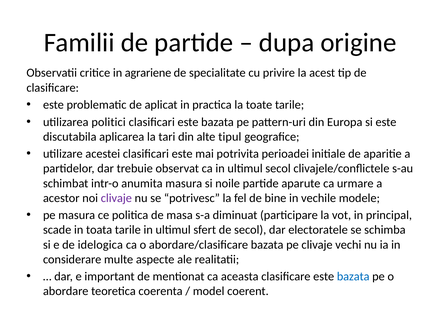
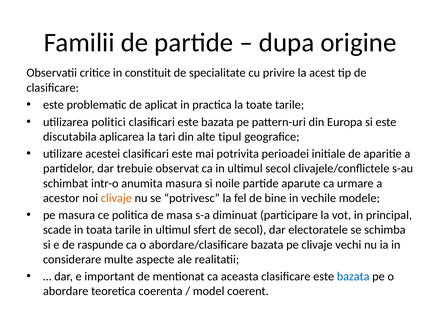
agrariene: agrariene -> constituit
clivaje at (116, 198) colour: purple -> orange
idelogica: idelogica -> raspunde
